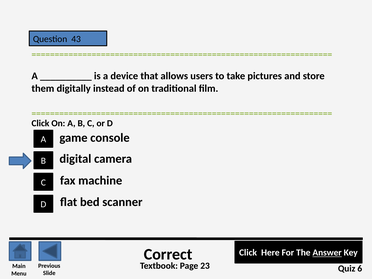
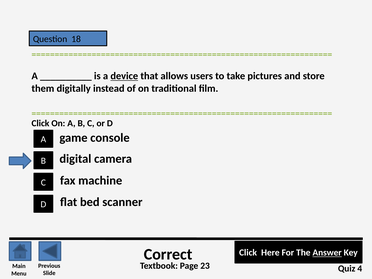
43: 43 -> 18
device underline: none -> present
6: 6 -> 4
